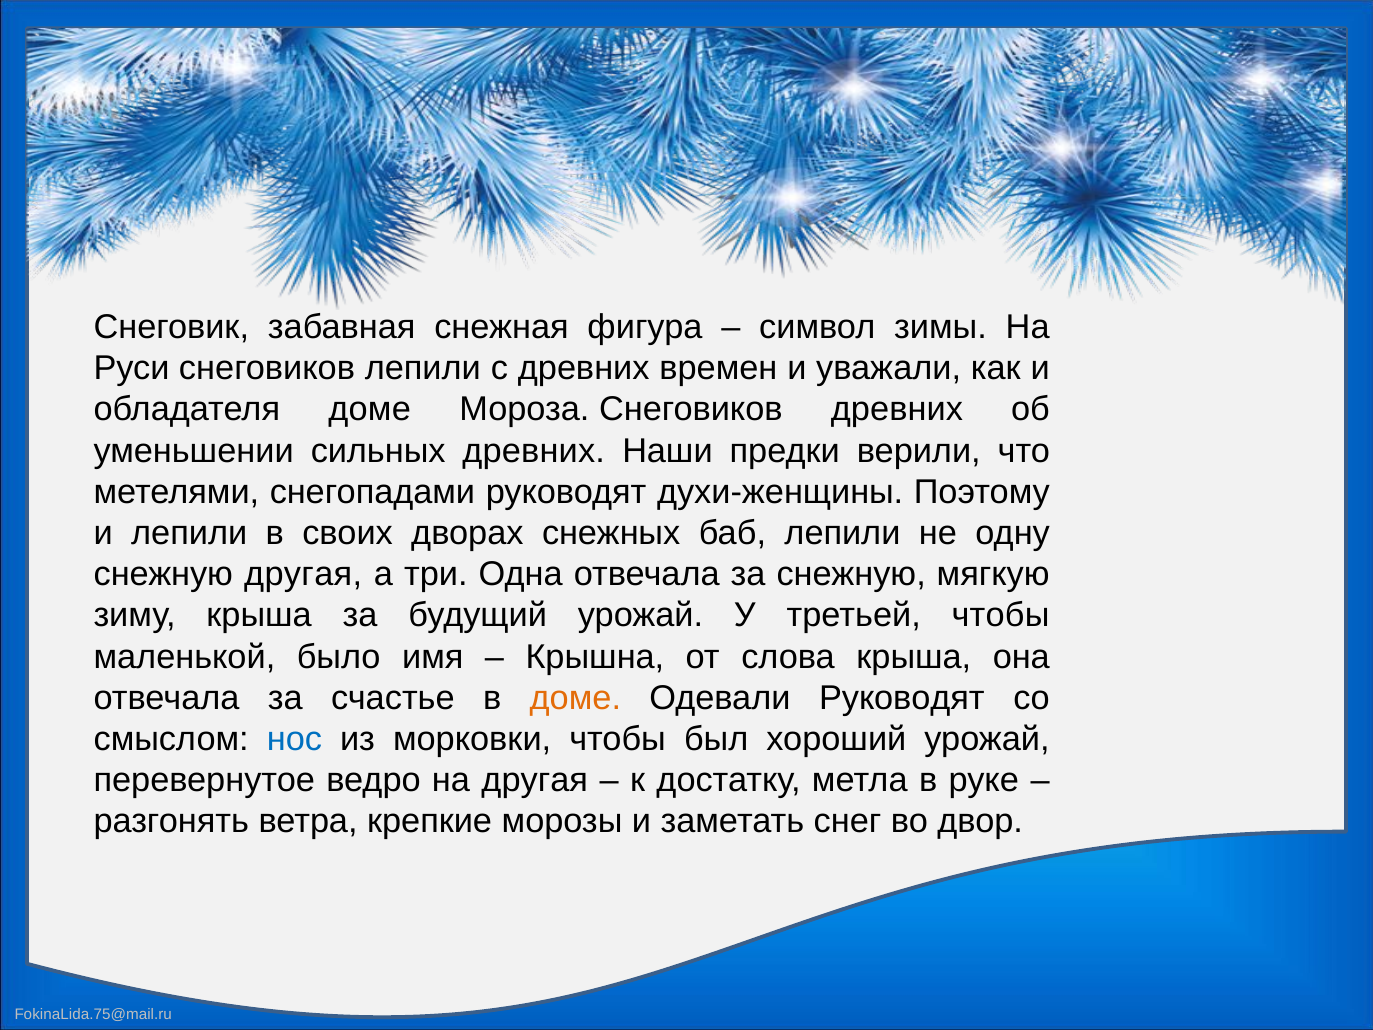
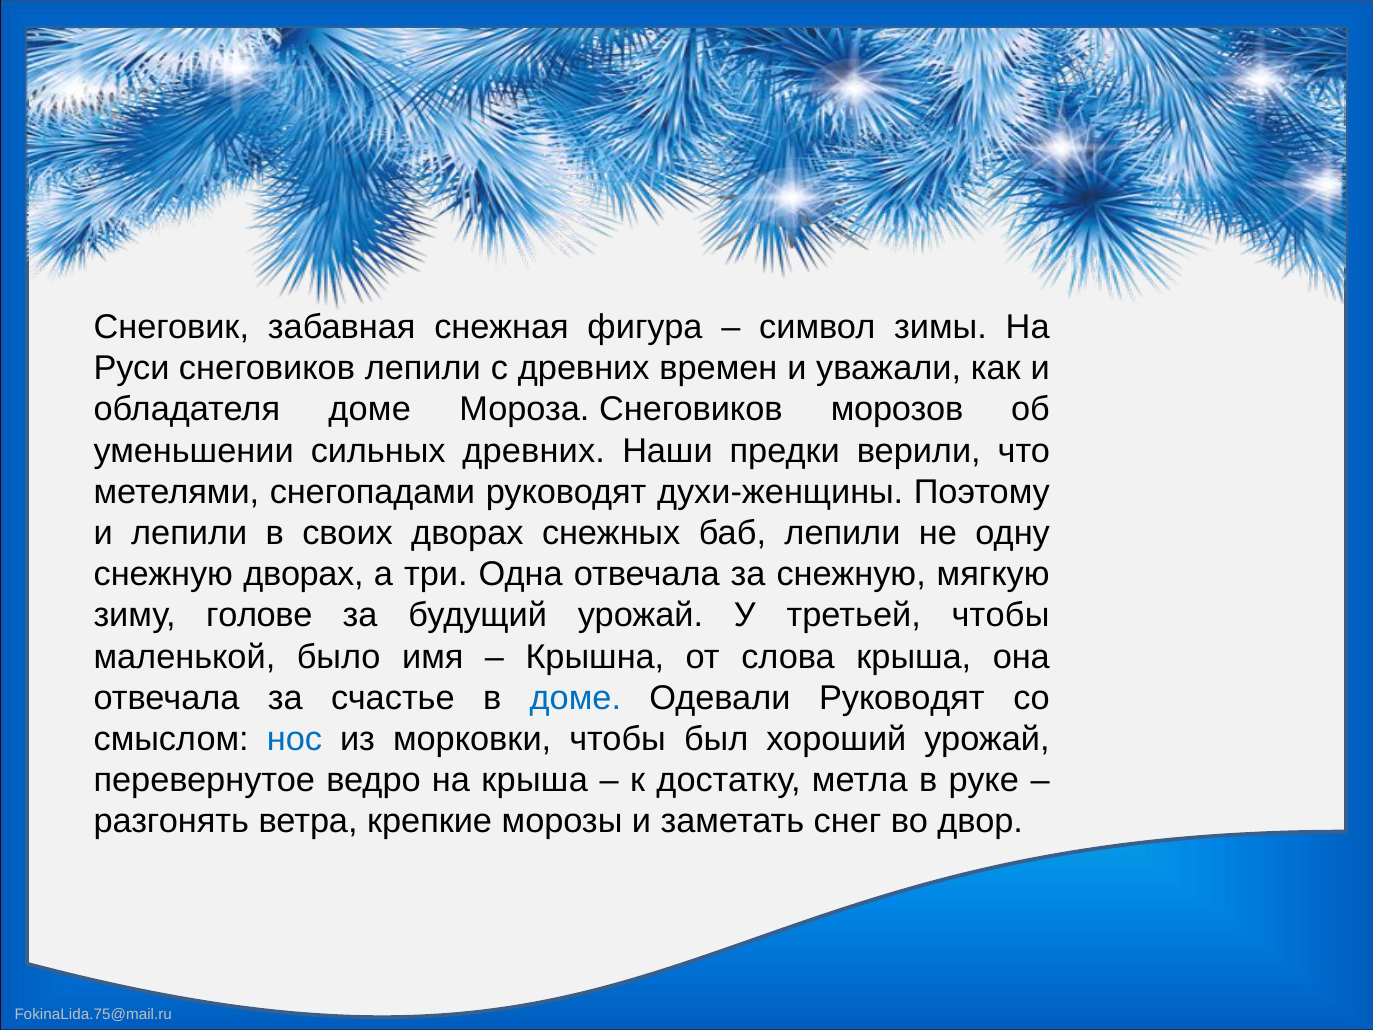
Снеговиков древних: древних -> морозов
снежную другая: другая -> дворах
зиму крыша: крыша -> голове
доме at (575, 698) colour: orange -> blue
на другая: другая -> крыша
